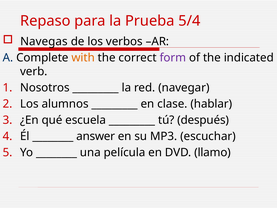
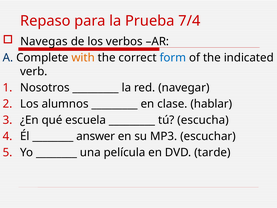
5/4: 5/4 -> 7/4
form colour: purple -> blue
después: después -> escucha
llamo: llamo -> tarde
